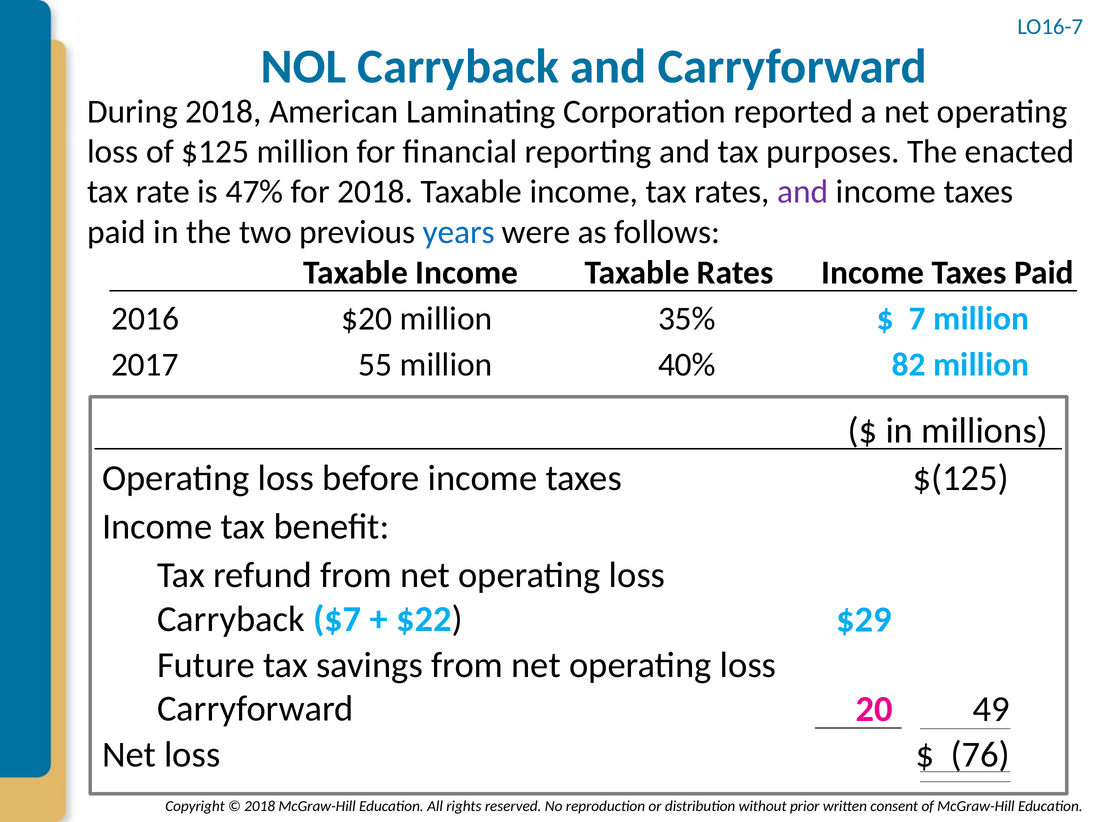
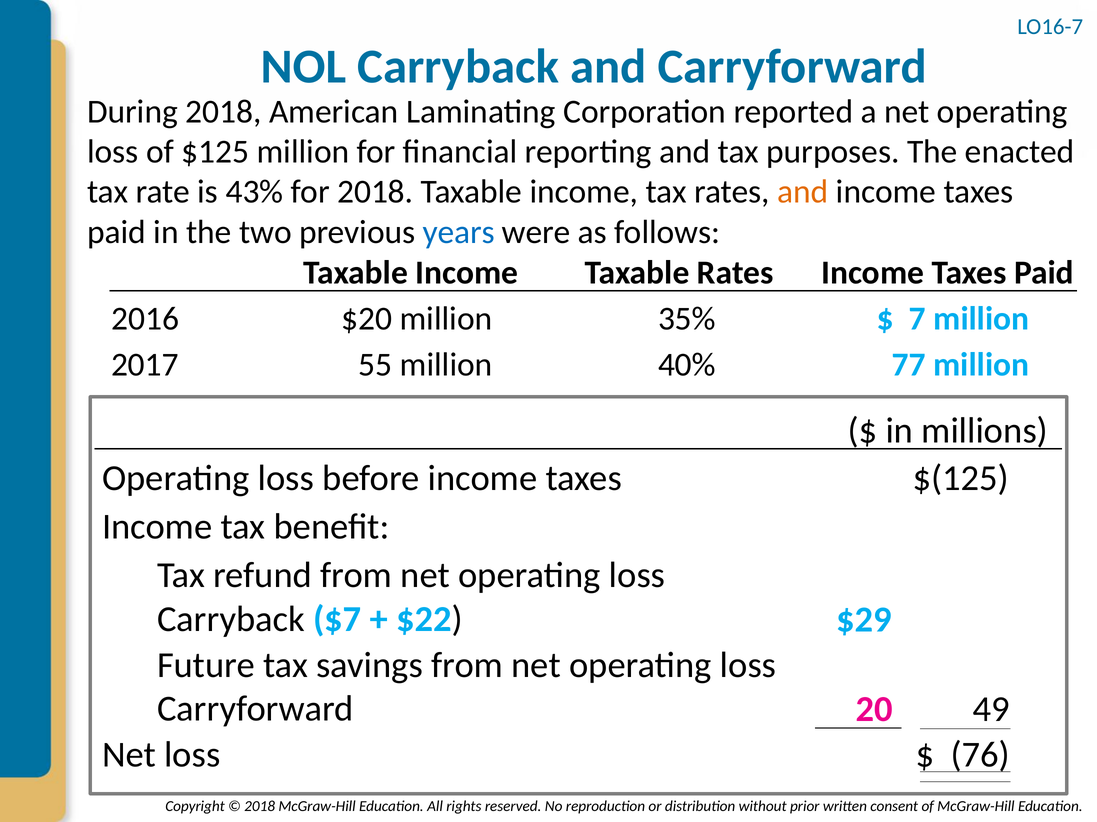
47%: 47% -> 43%
and at (803, 192) colour: purple -> orange
82: 82 -> 77
